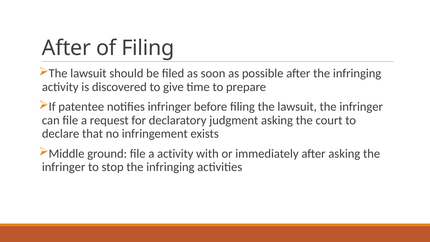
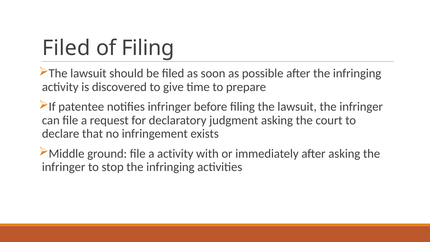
After at (67, 48): After -> Filed
